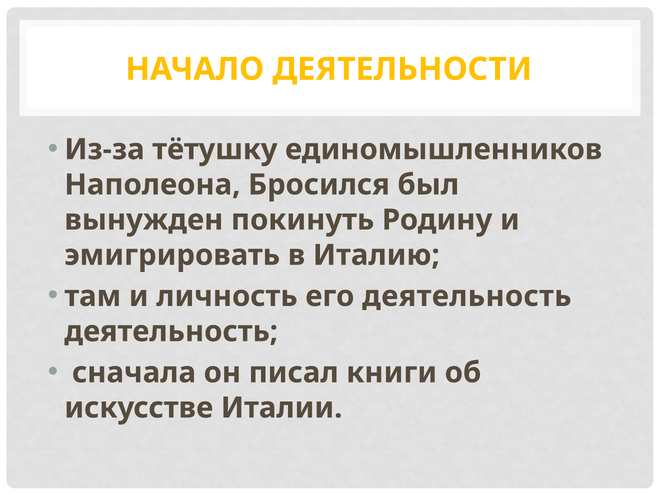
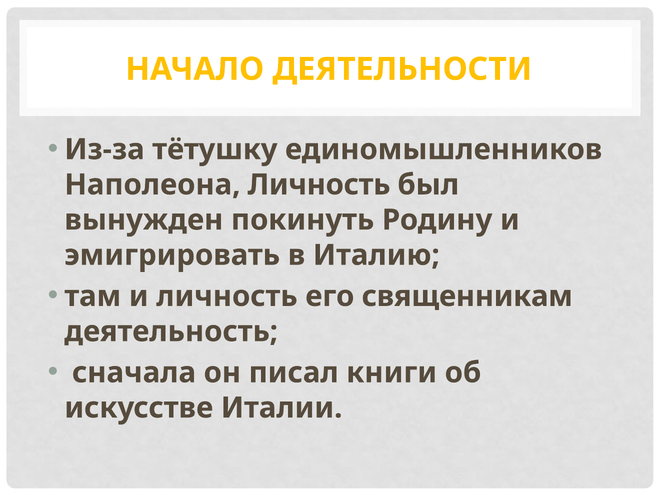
Наполеона Бросился: Бросился -> Личность
его деятельность: деятельность -> священникам
